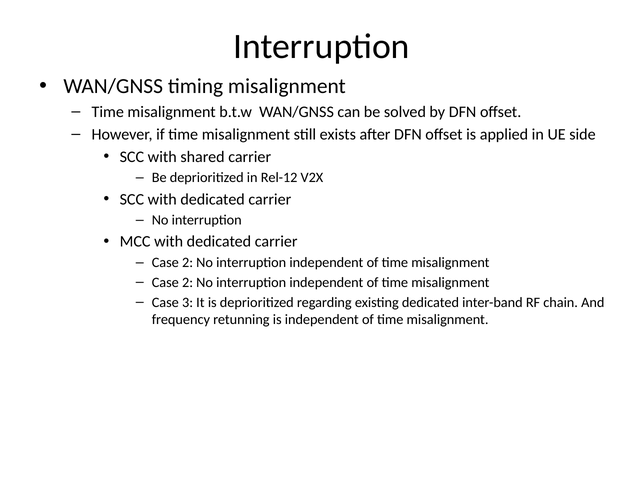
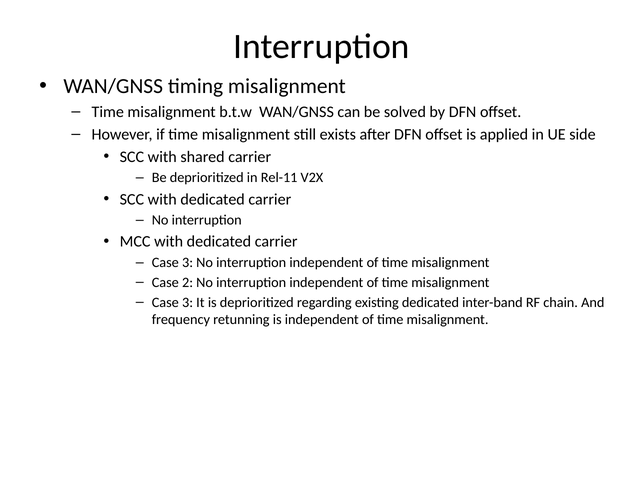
Rel-12: Rel-12 -> Rel-11
2 at (188, 263): 2 -> 3
